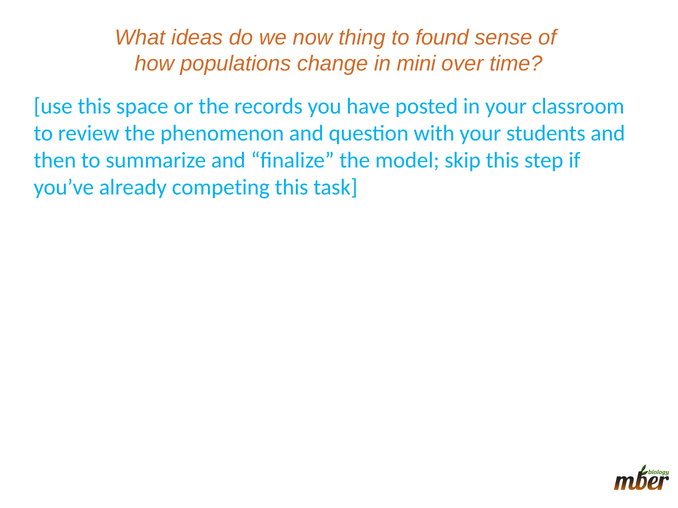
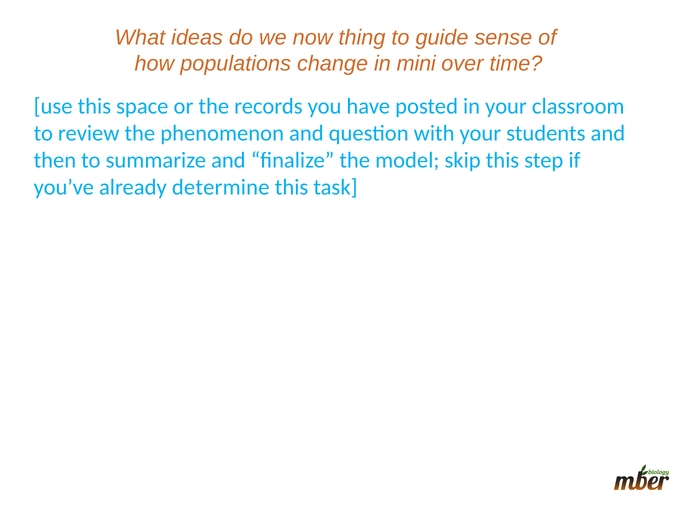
found: found -> guide
competing: competing -> determine
